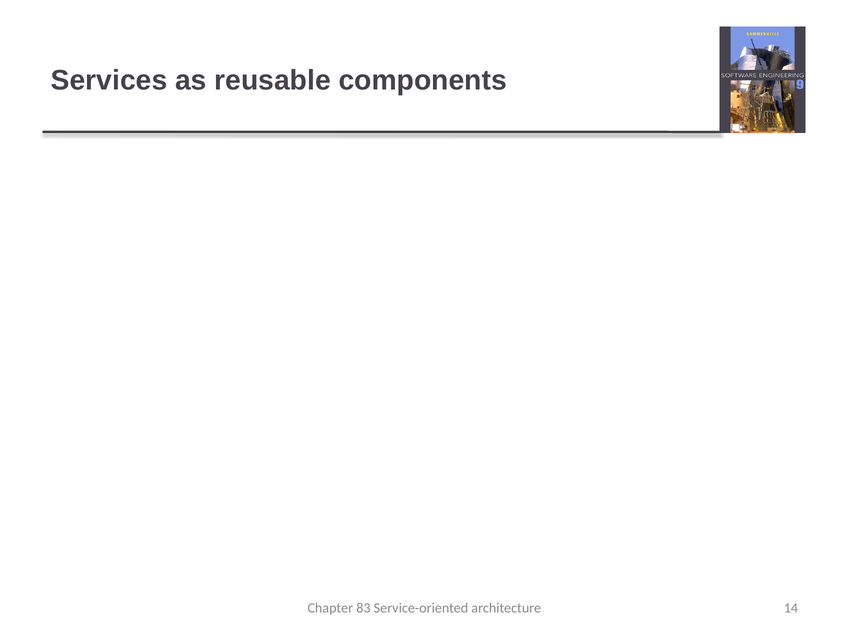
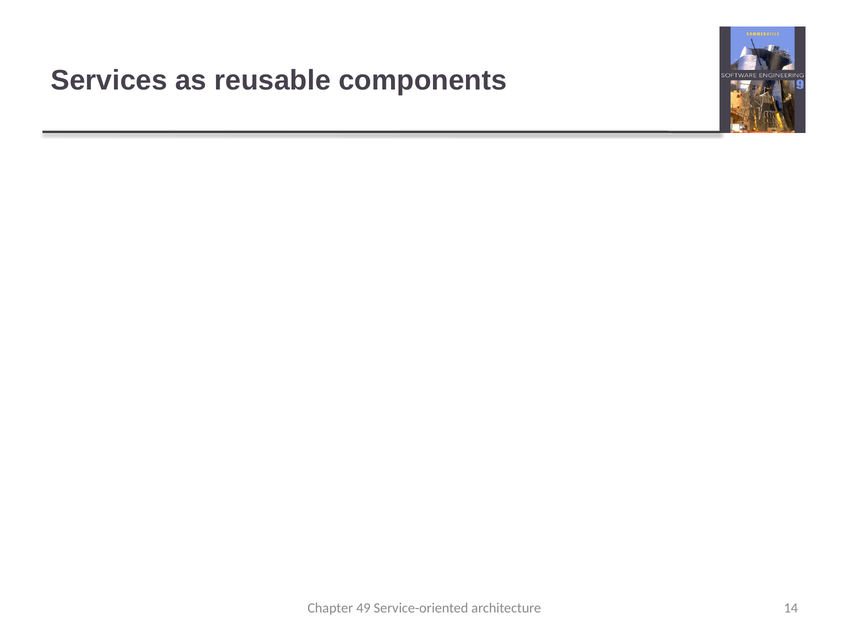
83: 83 -> 49
